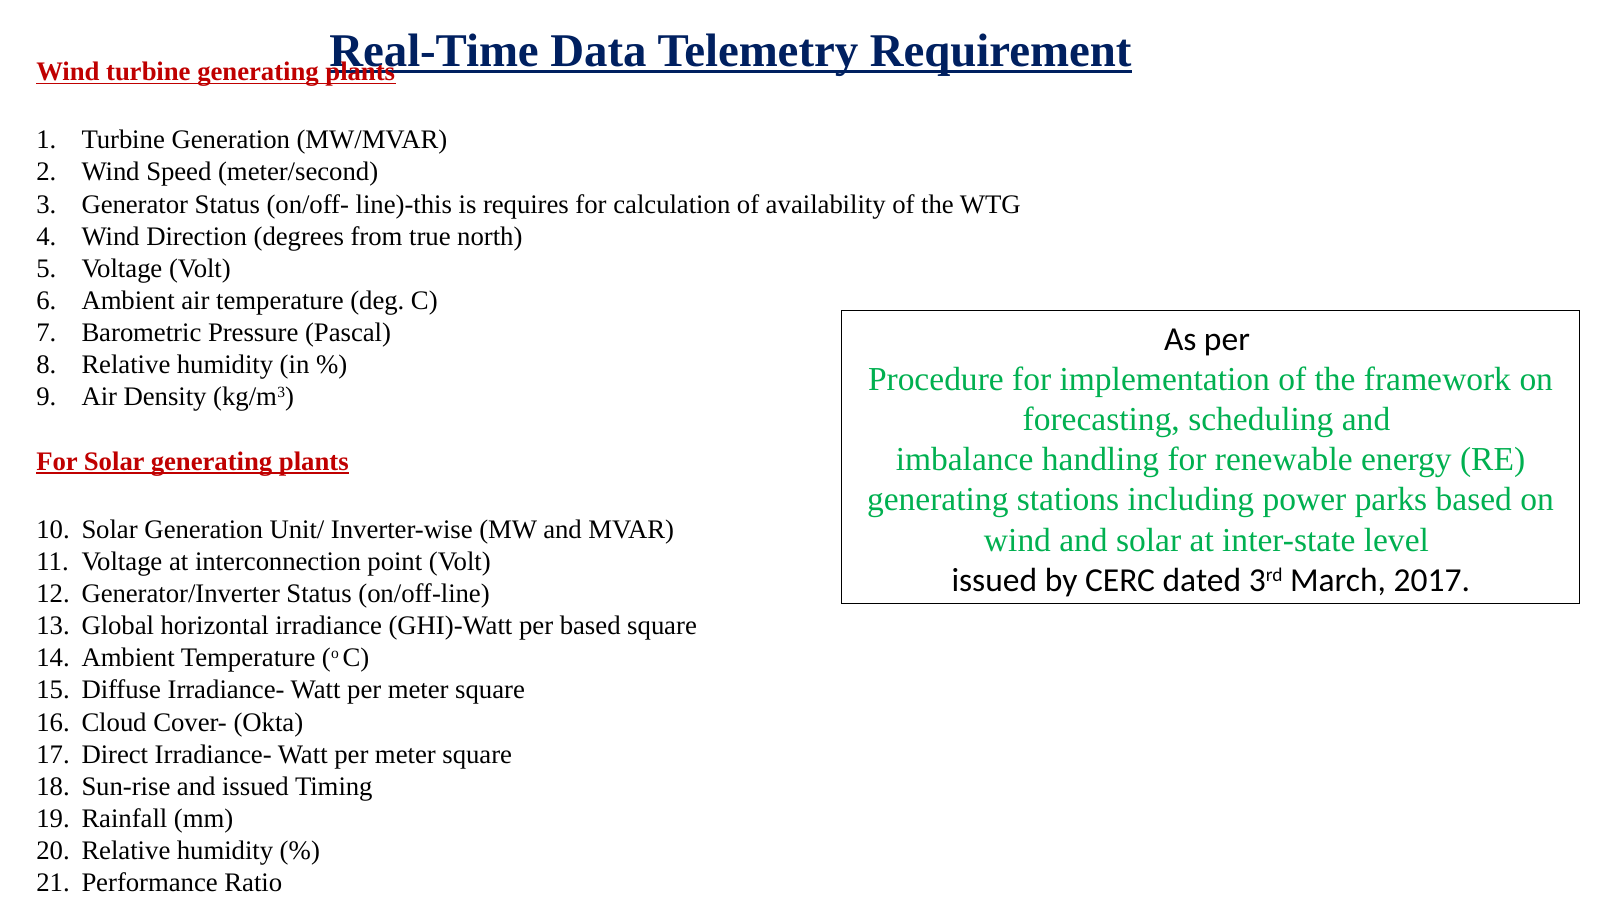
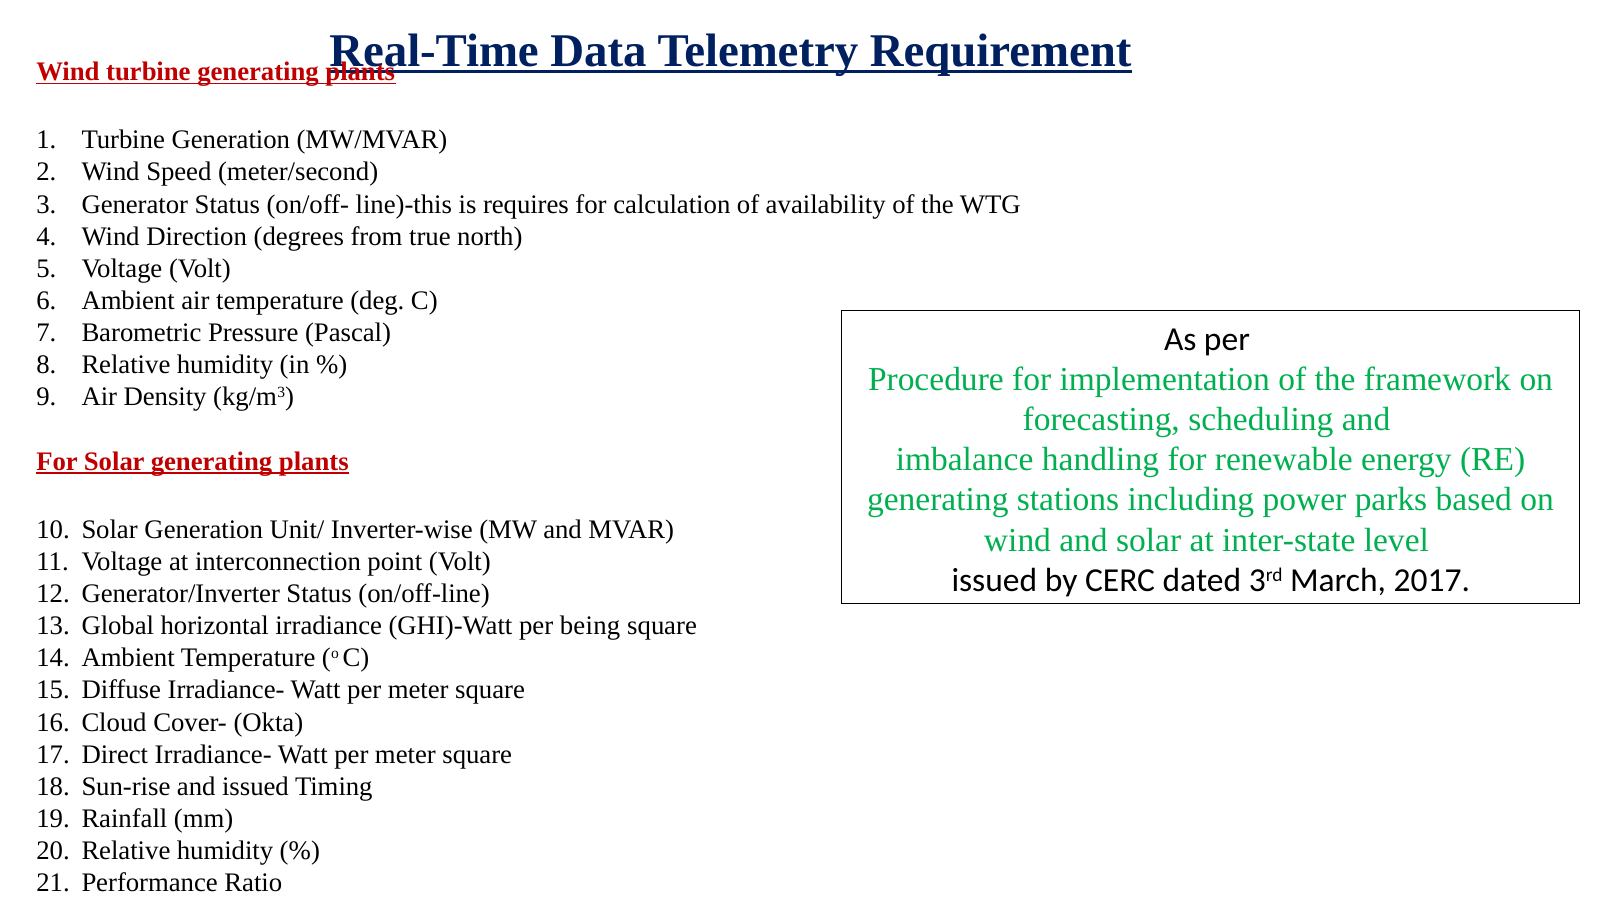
per based: based -> being
